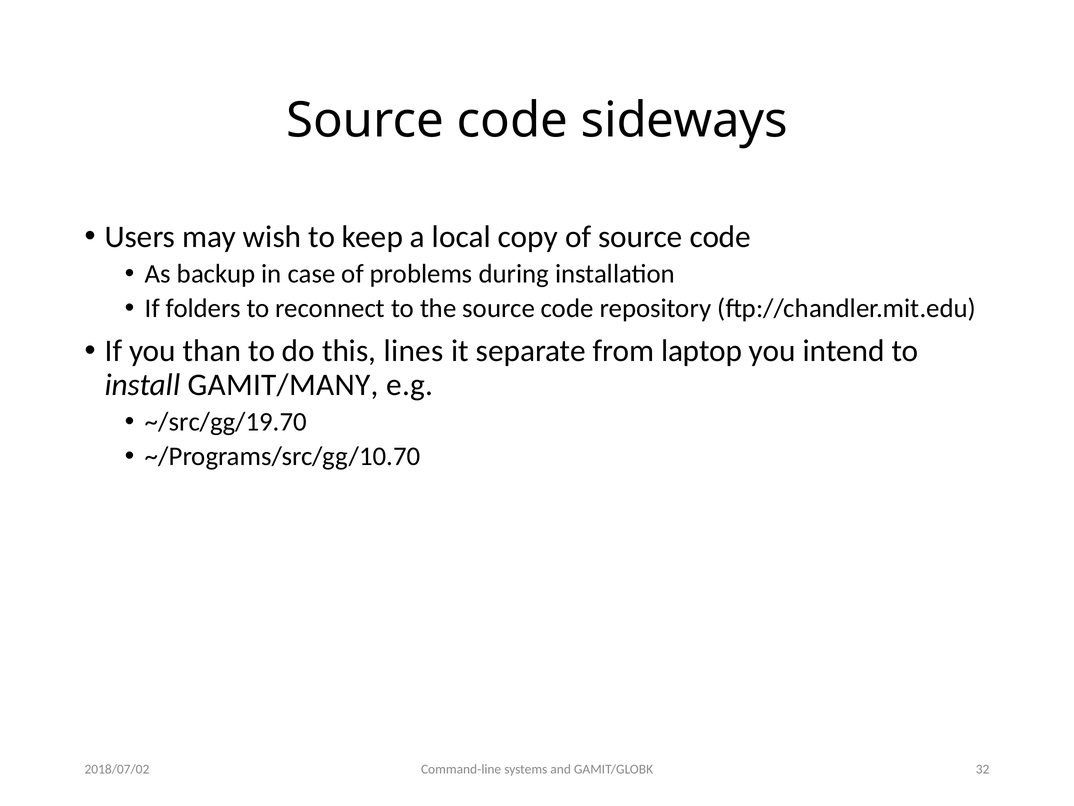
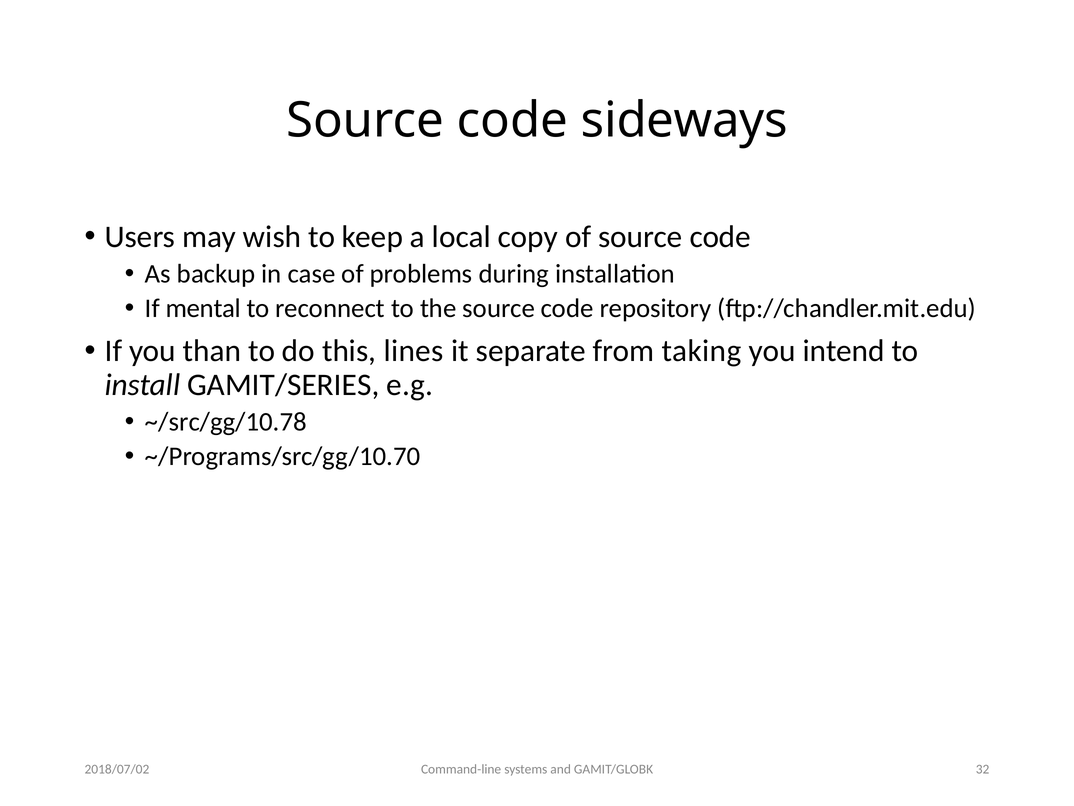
folders: folders -> mental
laptop: laptop -> taking
GAMIT/MANY: GAMIT/MANY -> GAMIT/SERIES
~/src/gg/19.70: ~/src/gg/19.70 -> ~/src/gg/10.78
